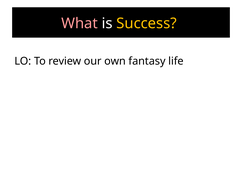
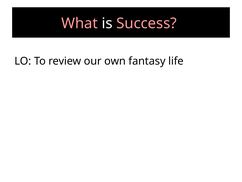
Success colour: yellow -> pink
